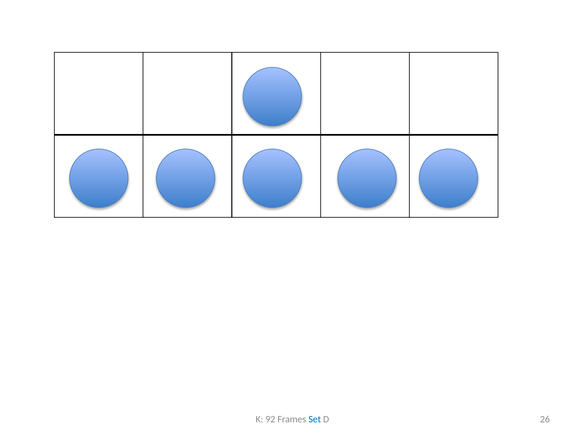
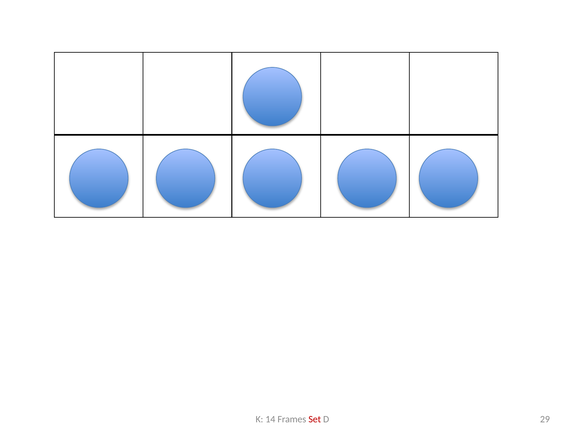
92: 92 -> 14
Set colour: blue -> red
26: 26 -> 29
